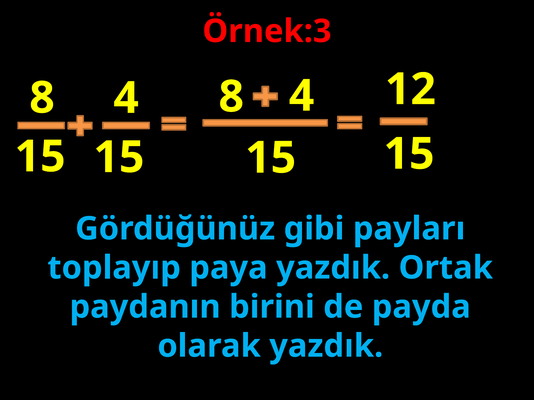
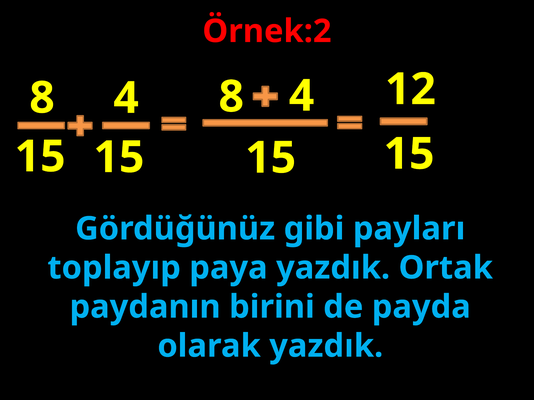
Örnek:3: Örnek:3 -> Örnek:2
